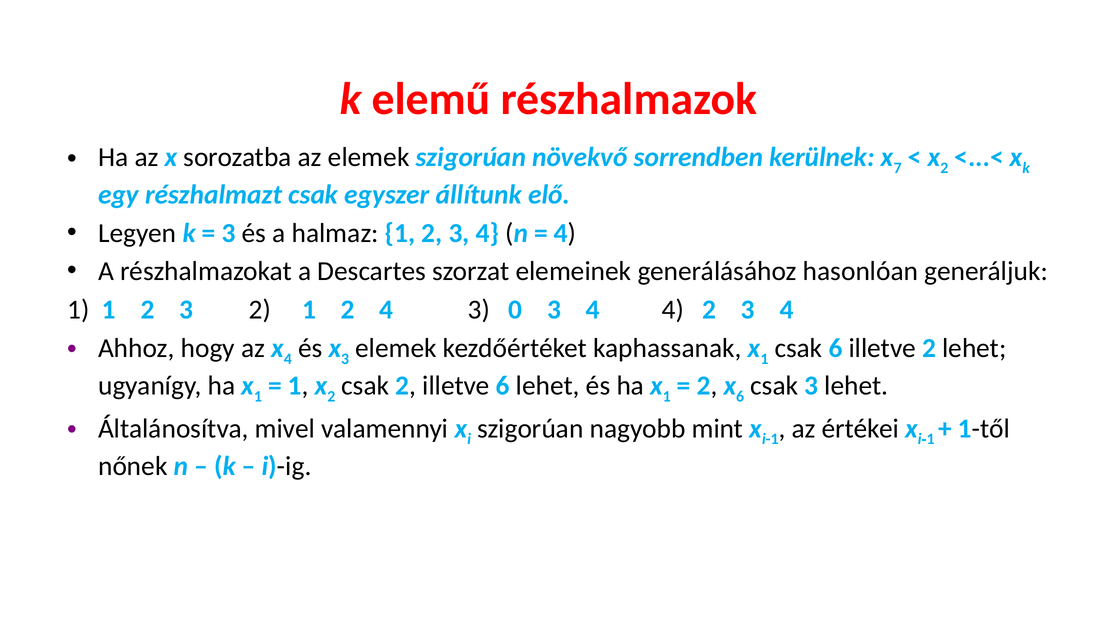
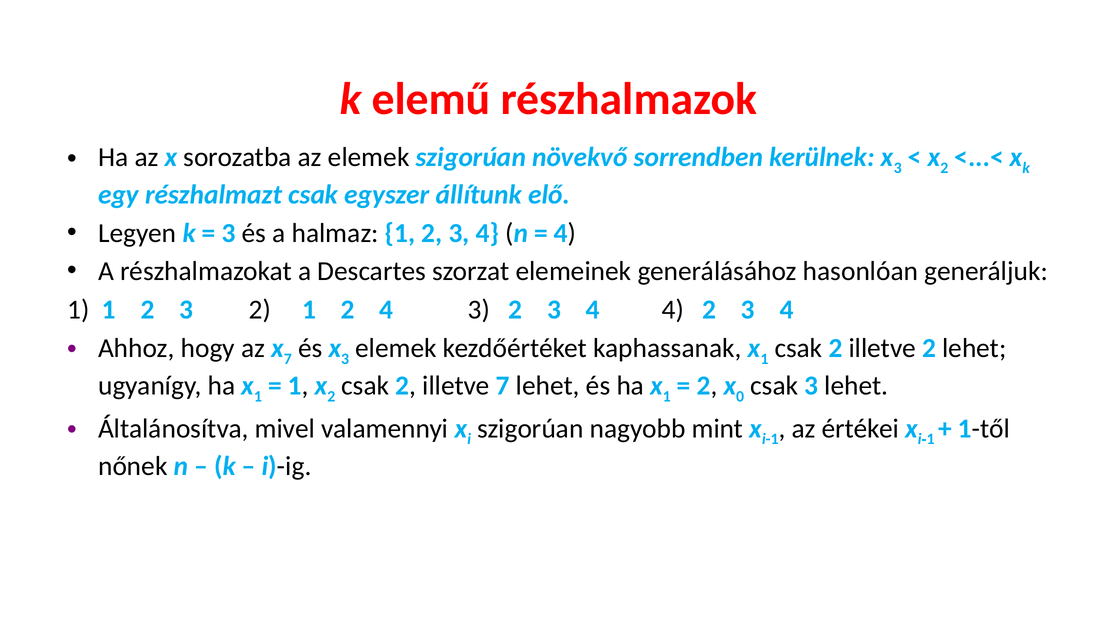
kerülnek x 7: 7 -> 3
4 3 0: 0 -> 2
x 4: 4 -> 7
1 csak 6: 6 -> 2
illetve 6: 6 -> 7
x 6: 6 -> 0
